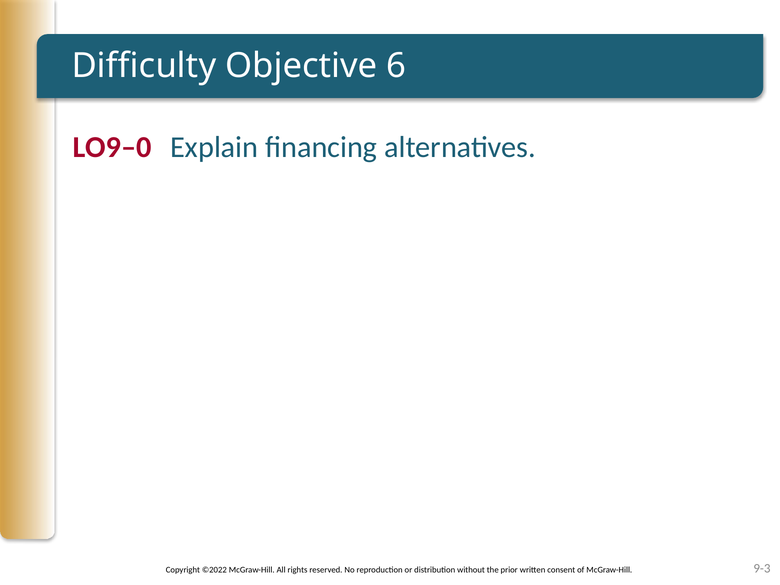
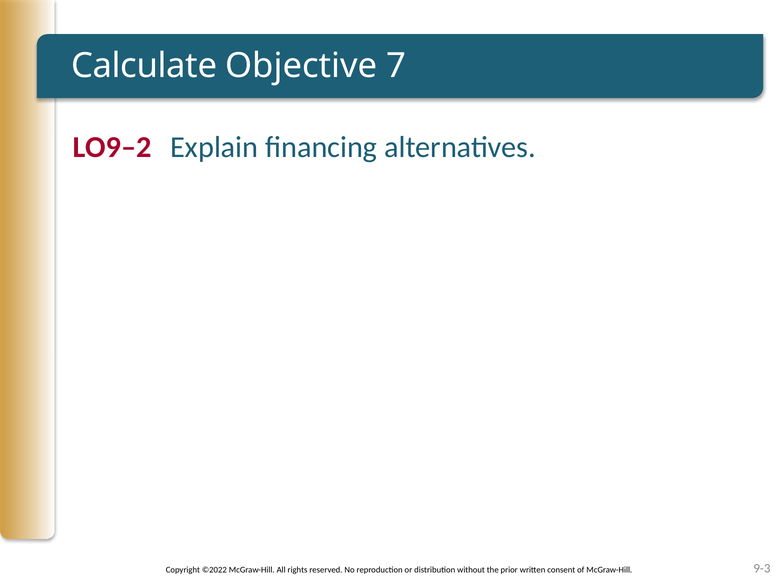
Difficulty: Difficulty -> Calculate
6: 6 -> 7
LO9–0: LO9–0 -> LO9–2
